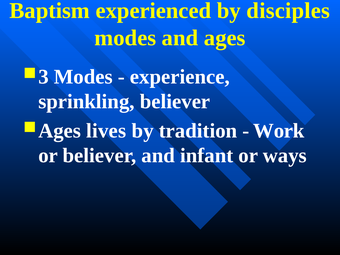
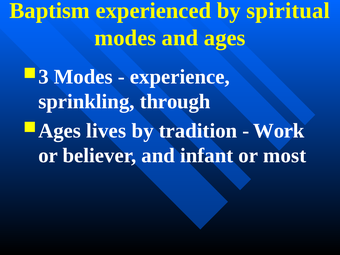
disciples: disciples -> spiritual
sprinkling believer: believer -> through
ways: ways -> most
